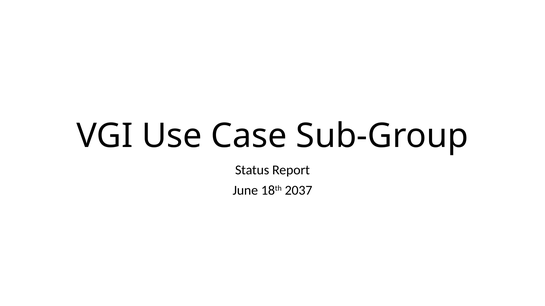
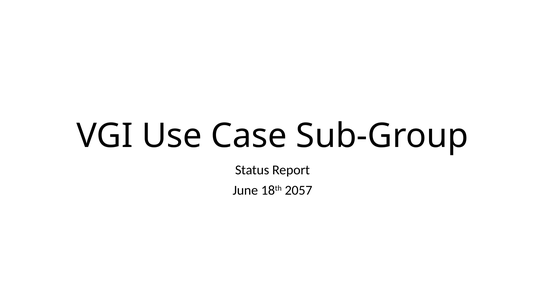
2037: 2037 -> 2057
